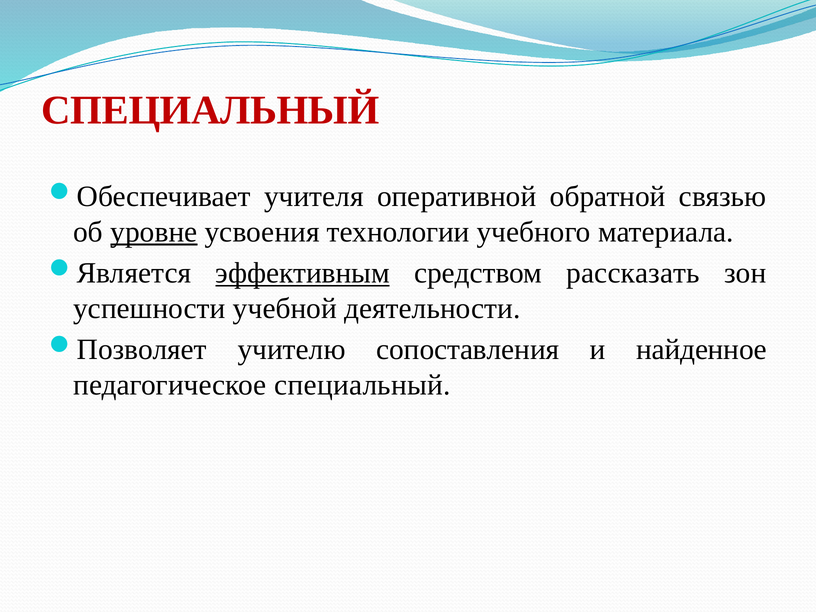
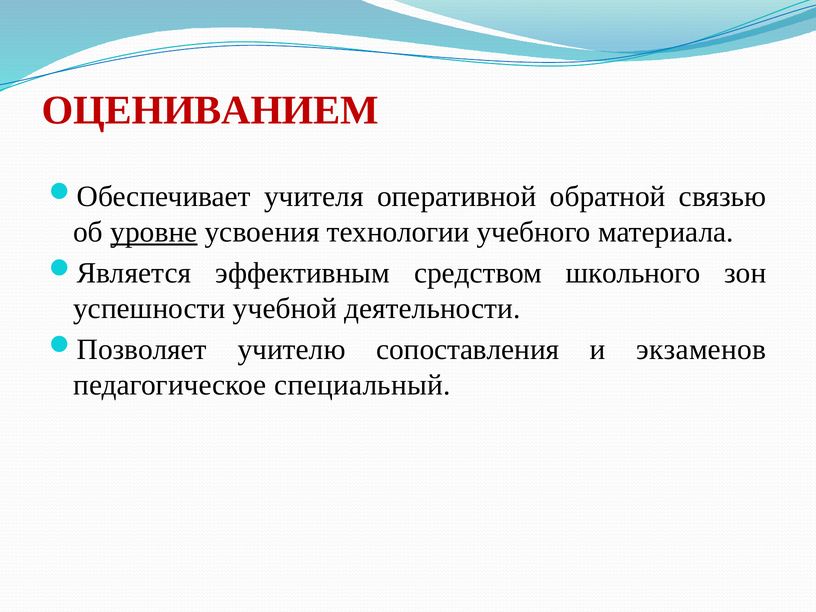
СПЕЦИАЛЬНЫЙ at (210, 110): СПЕЦИАЛЬНЫЙ -> ОЦЕНИВАНИЕМ
эффективным underline: present -> none
рассказать: рассказать -> школьного
найденное: найденное -> экзаменов
